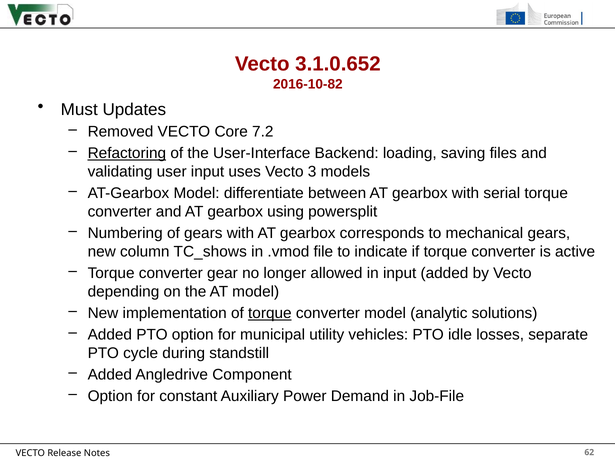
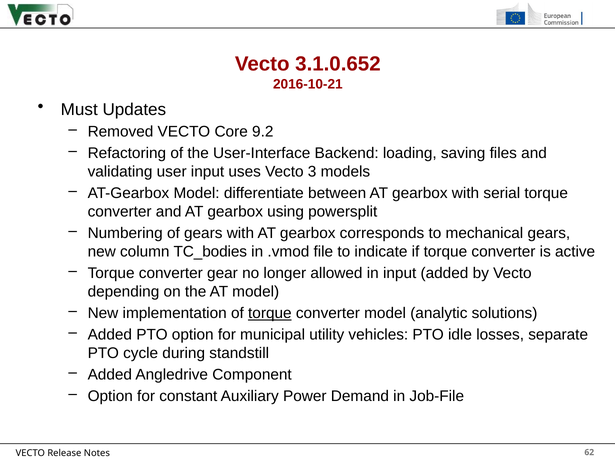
2016-10-82: 2016-10-82 -> 2016-10-21
7.2: 7.2 -> 9.2
Refactoring underline: present -> none
TC_shows: TC_shows -> TC_bodies
